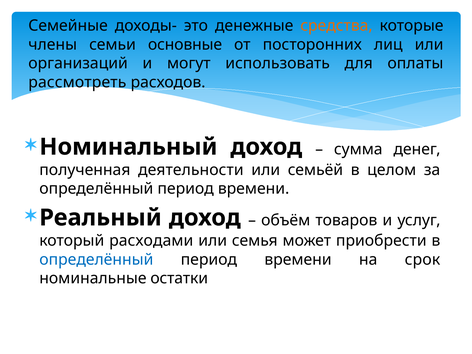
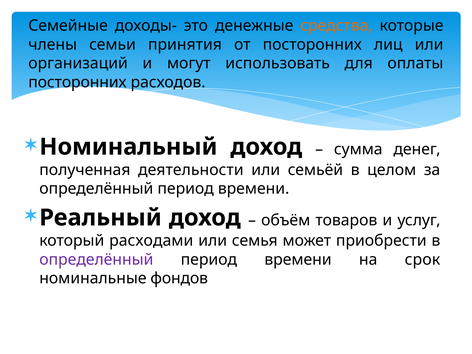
основные: основные -> принятия
рассмотреть at (77, 82): рассмотреть -> посторонних
определённый at (96, 260) colour: blue -> purple
остатки: остатки -> фондов
